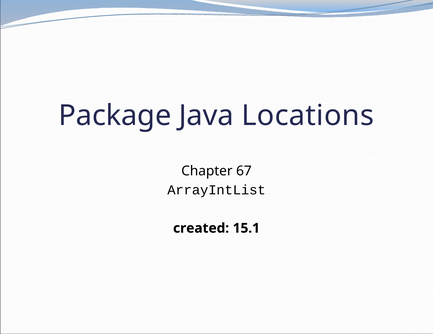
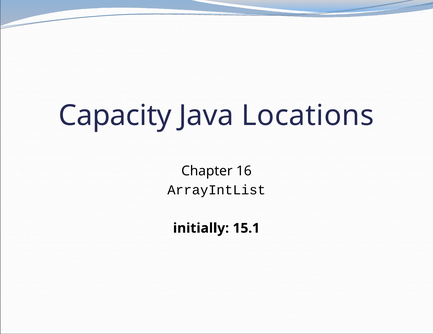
Package: Package -> Capacity
67: 67 -> 16
created: created -> initially
